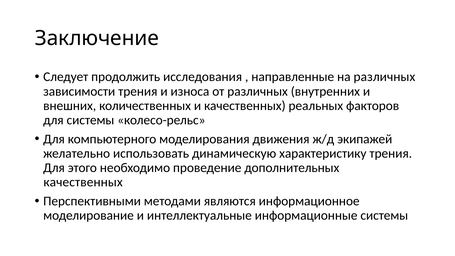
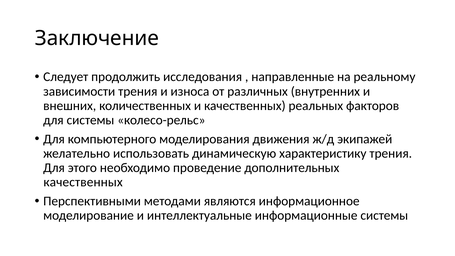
на различных: различных -> реальному
